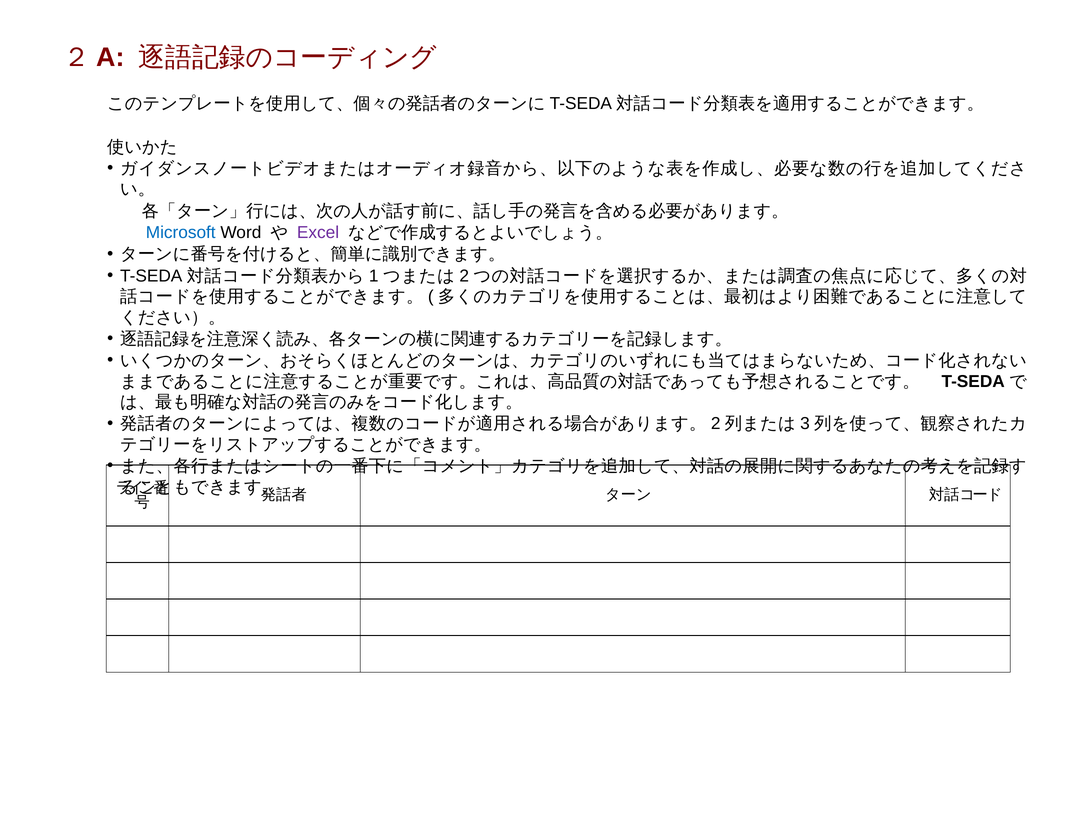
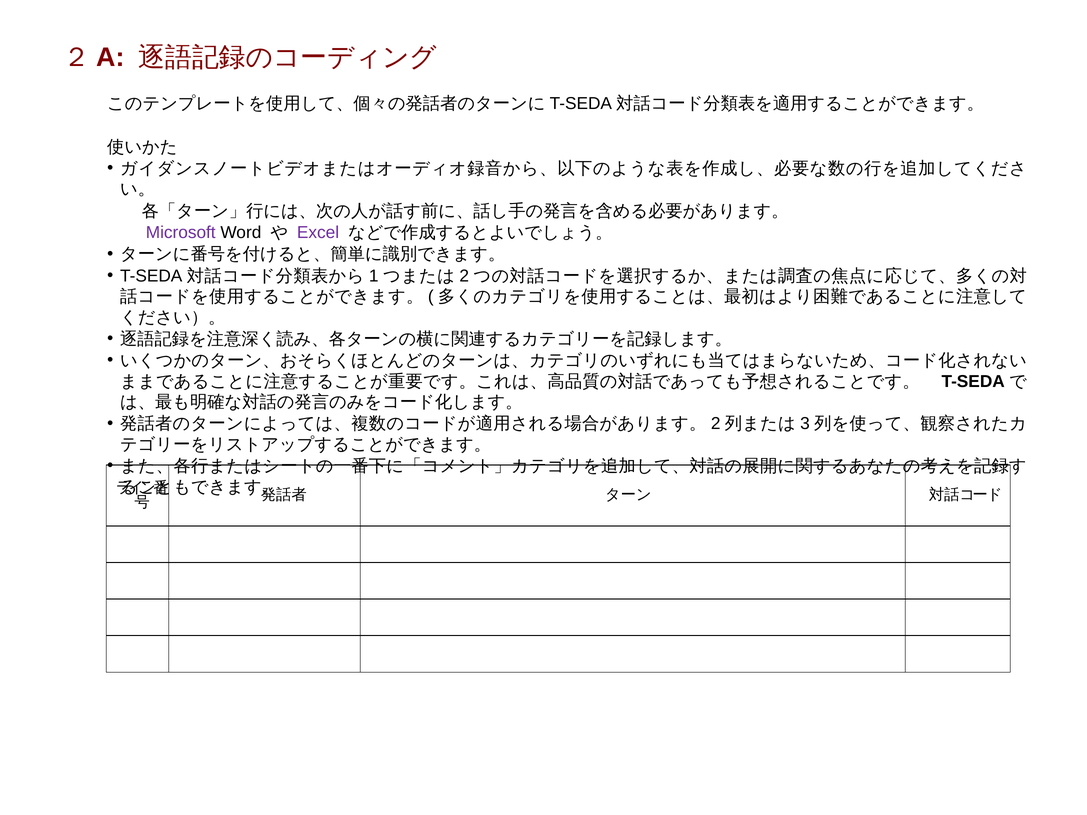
Microsoft colour: blue -> purple
